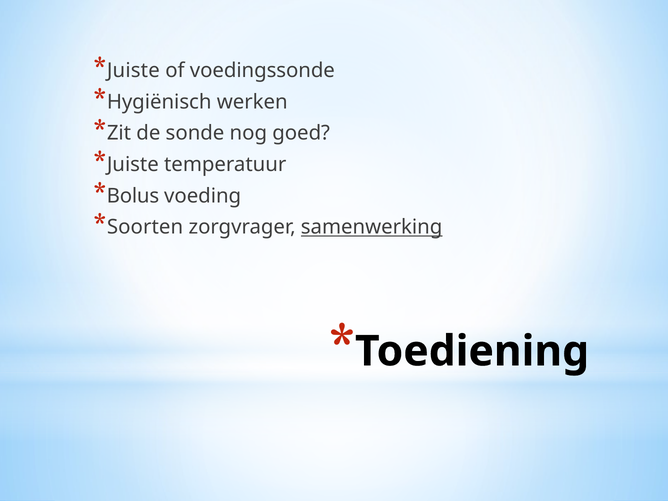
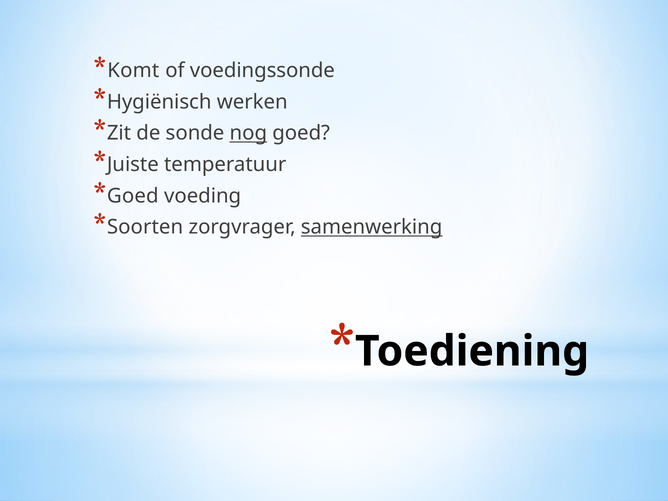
Juiste at (133, 70): Juiste -> Komt
nog underline: none -> present
Bolus at (133, 196): Bolus -> Goed
